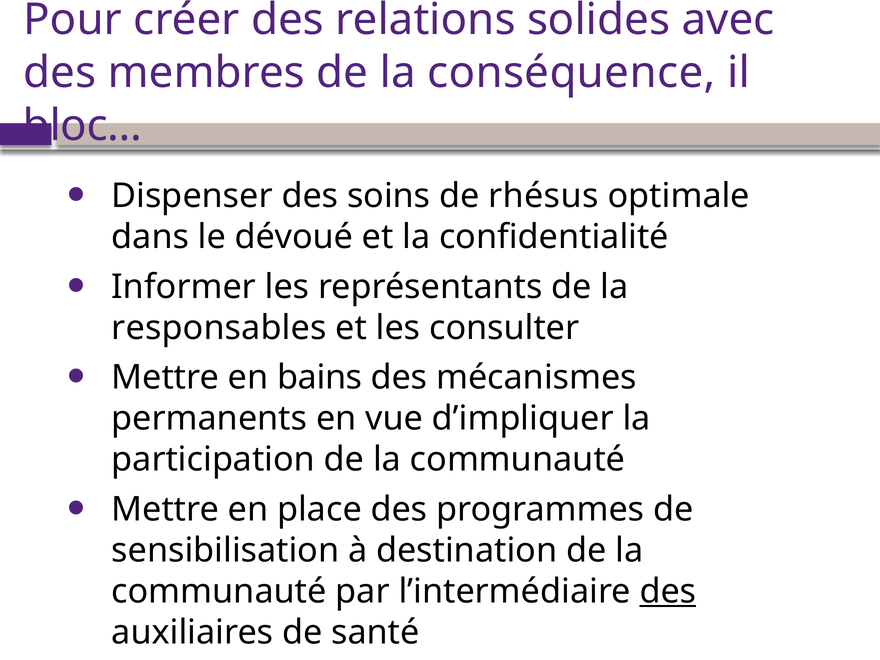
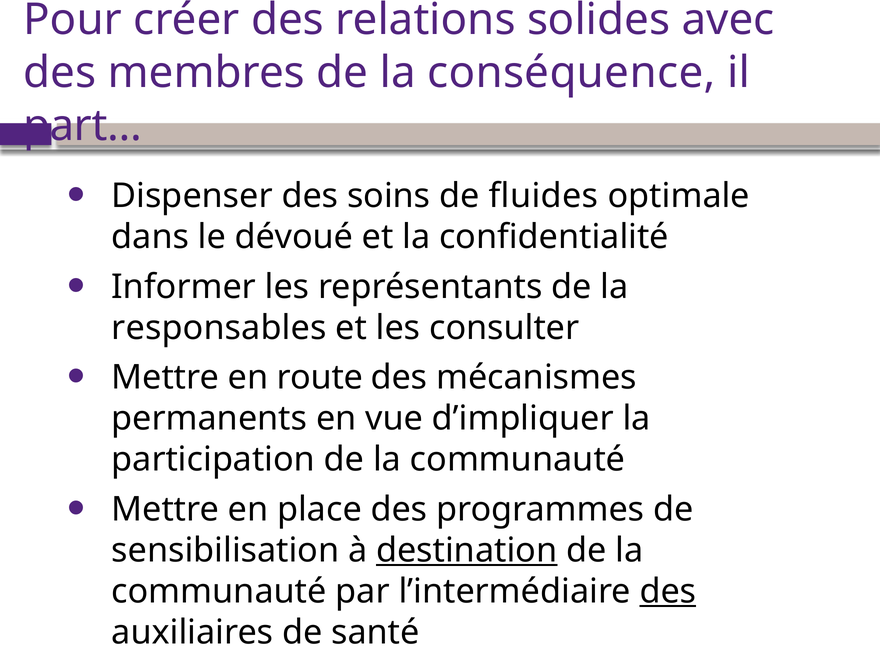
bloc…: bloc… -> part…
rhésus: rhésus -> fluides
bains: bains -> route
destination underline: none -> present
